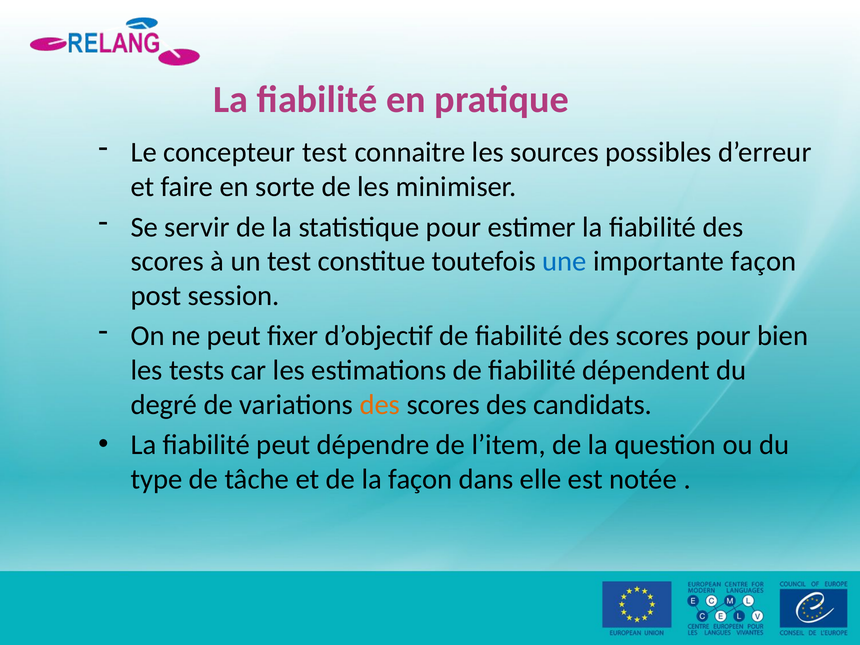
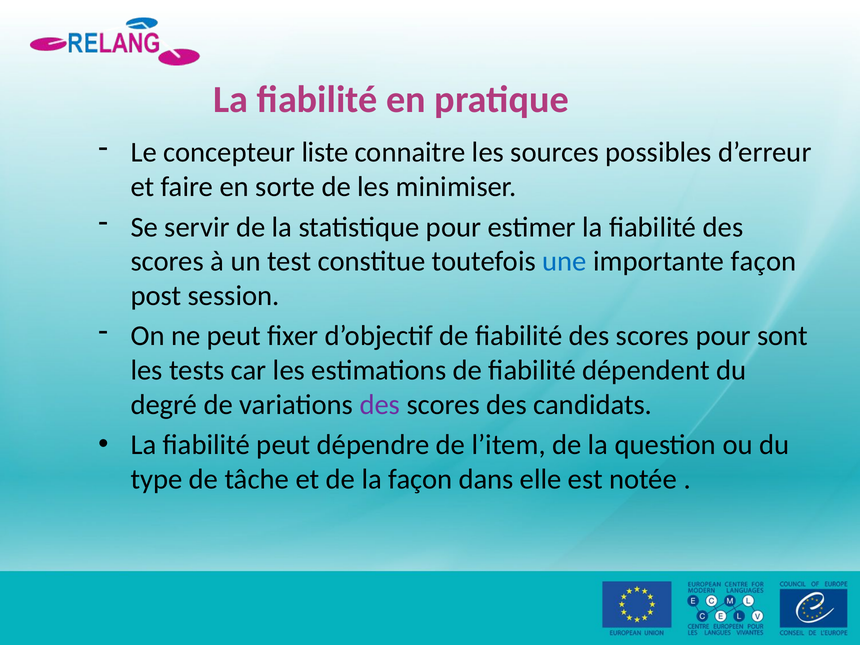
concepteur test: test -> liste
bien: bien -> sont
des at (380, 405) colour: orange -> purple
